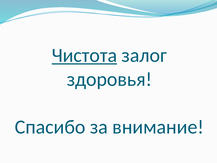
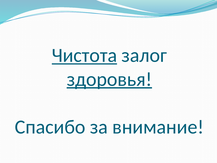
здоровья underline: none -> present
